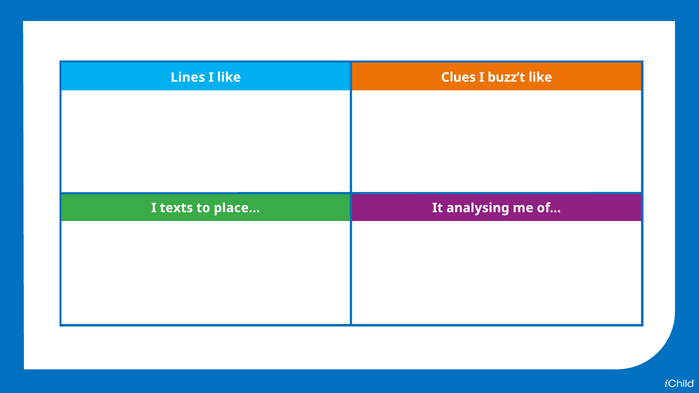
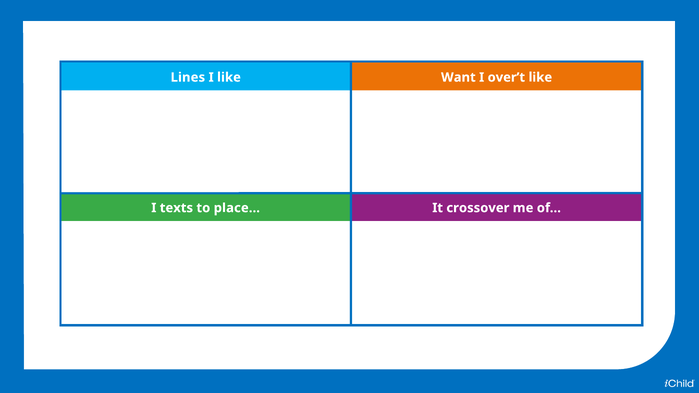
Clues: Clues -> Want
buzz’t: buzz’t -> over’t
analysing: analysing -> crossover
